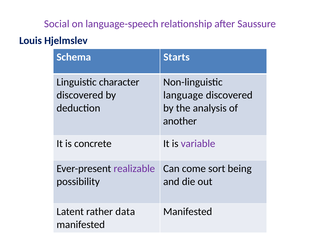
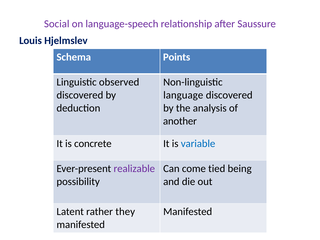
Starts: Starts -> Points
character: character -> observed
variable colour: purple -> blue
sort: sort -> tied
data: data -> they
